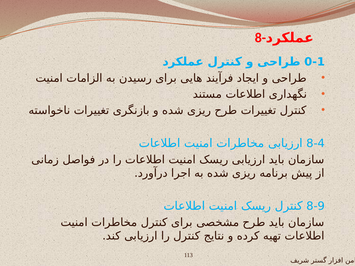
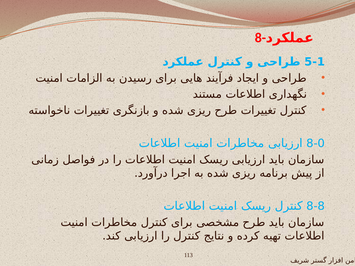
0-1: 0-1 -> 5-1
8-4: 8-4 -> 8-0
8-9: 8-9 -> 8-8
